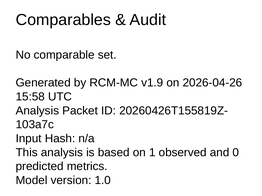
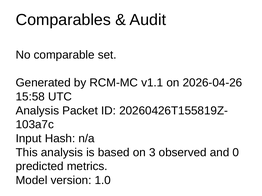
v1.9: v1.9 -> v1.1
1: 1 -> 3
